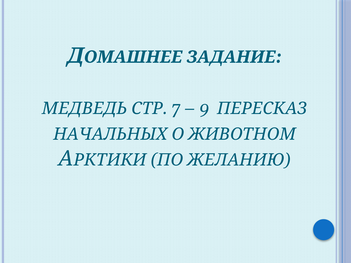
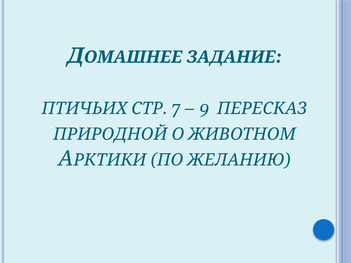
МЕДВЕДЬ: МЕДВЕДЬ -> ПТИЧЬИХ
НАЧАЛЬНЫХ: НАЧАЛЬНЫХ -> ПРИРОДНОЙ
